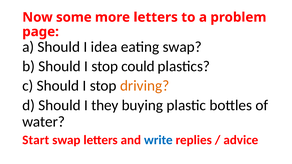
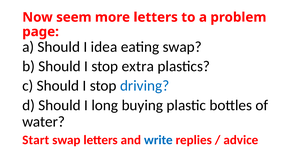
some: some -> seem
could: could -> extra
driving colour: orange -> blue
they: they -> long
